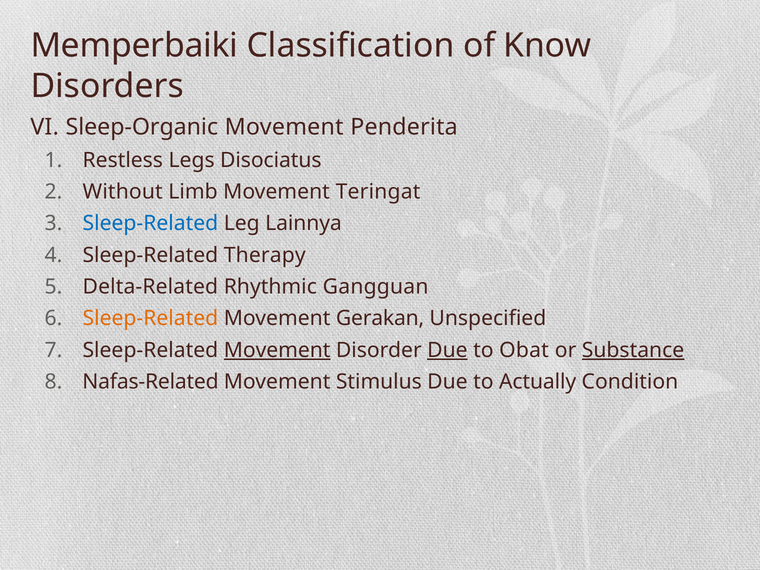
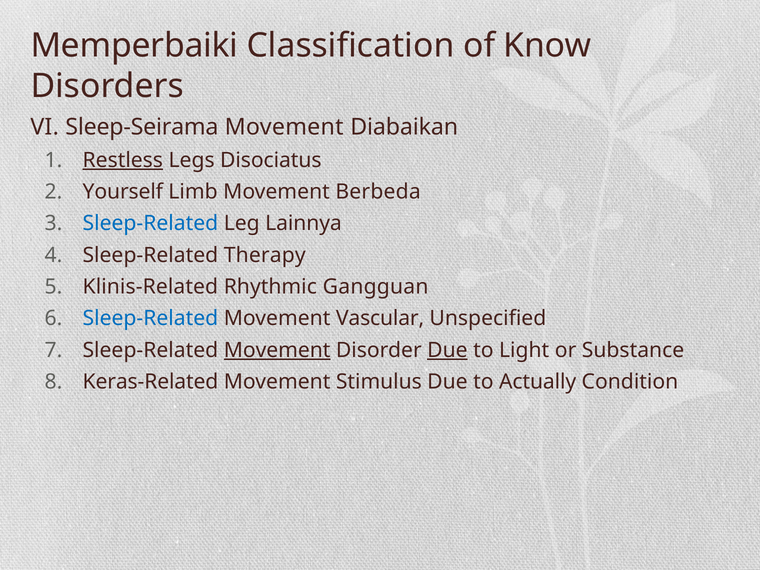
Sleep-Organic: Sleep-Organic -> Sleep-Seirama
Penderita: Penderita -> Diabaikan
Restless underline: none -> present
Without: Without -> Yourself
Teringat: Teringat -> Berbeda
Delta-Related: Delta-Related -> Klinis-Related
Sleep-Related at (150, 319) colour: orange -> blue
Gerakan: Gerakan -> Vascular
Obat: Obat -> Light
Substance underline: present -> none
Nafas-Related: Nafas-Related -> Keras-Related
